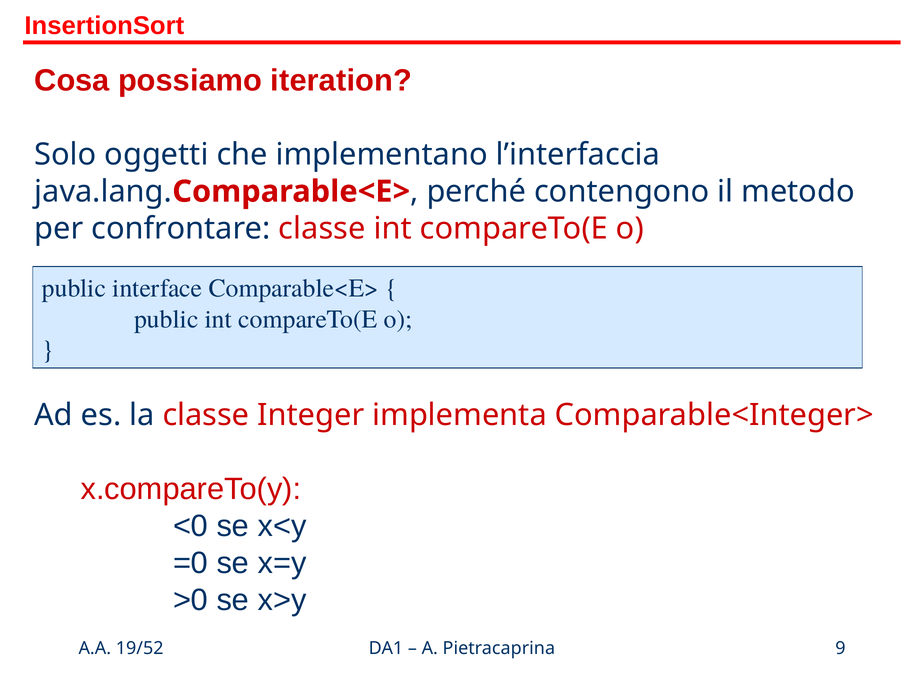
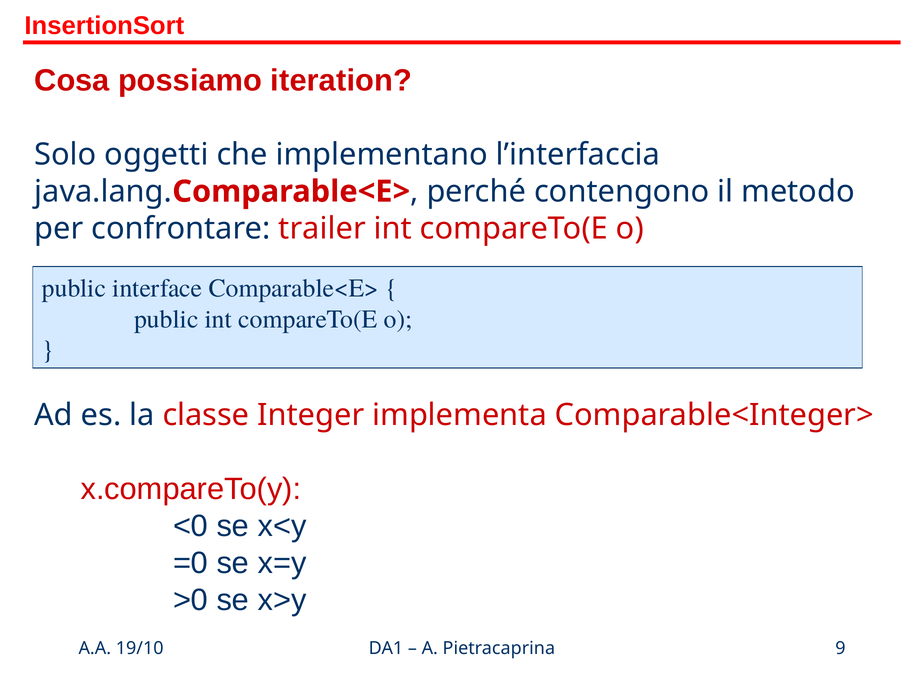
confrontare classe: classe -> trailer
19/52: 19/52 -> 19/10
